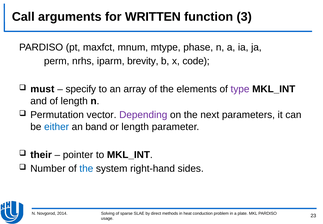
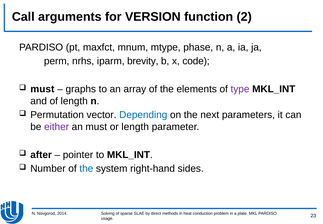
WRITTEN: WRITTEN -> VERSION
3: 3 -> 2
specify: specify -> graphs
Depending colour: purple -> blue
either colour: blue -> purple
an band: band -> must
their: their -> after
